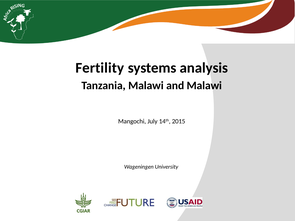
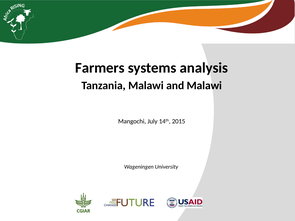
Fertility: Fertility -> Farmers
